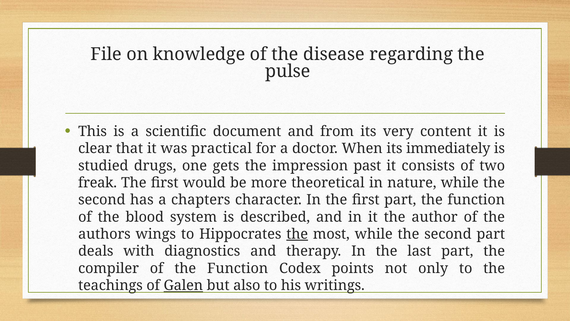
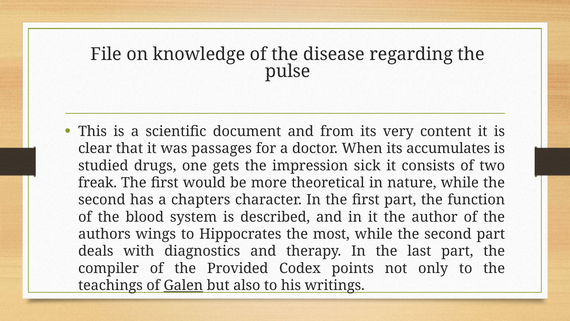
practical: practical -> passages
immediately: immediately -> accumulates
past: past -> sick
the at (297, 234) underline: present -> none
of the Function: Function -> Provided
